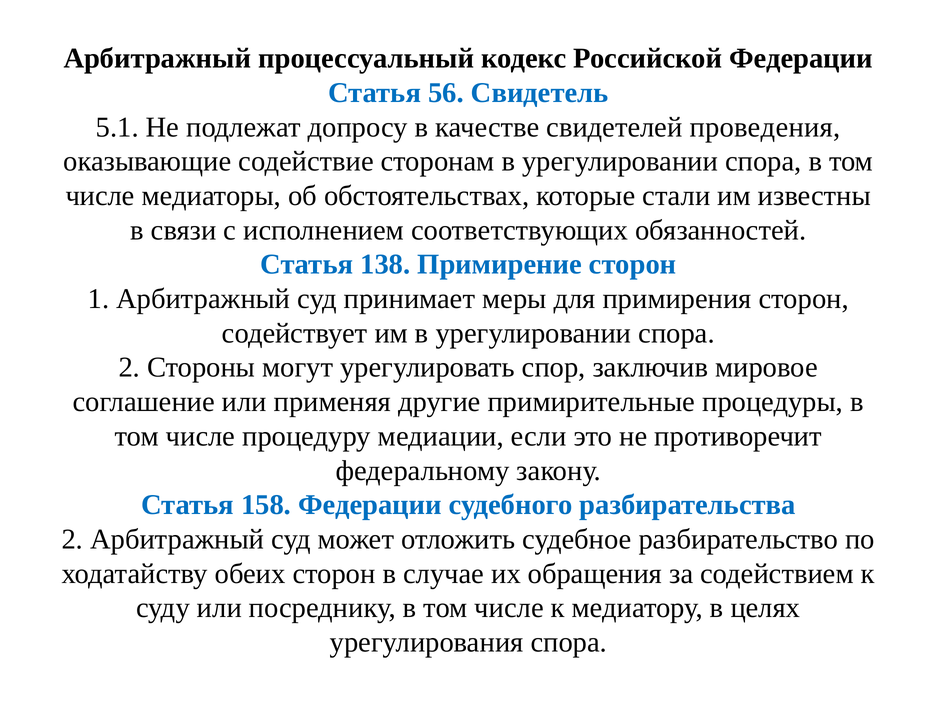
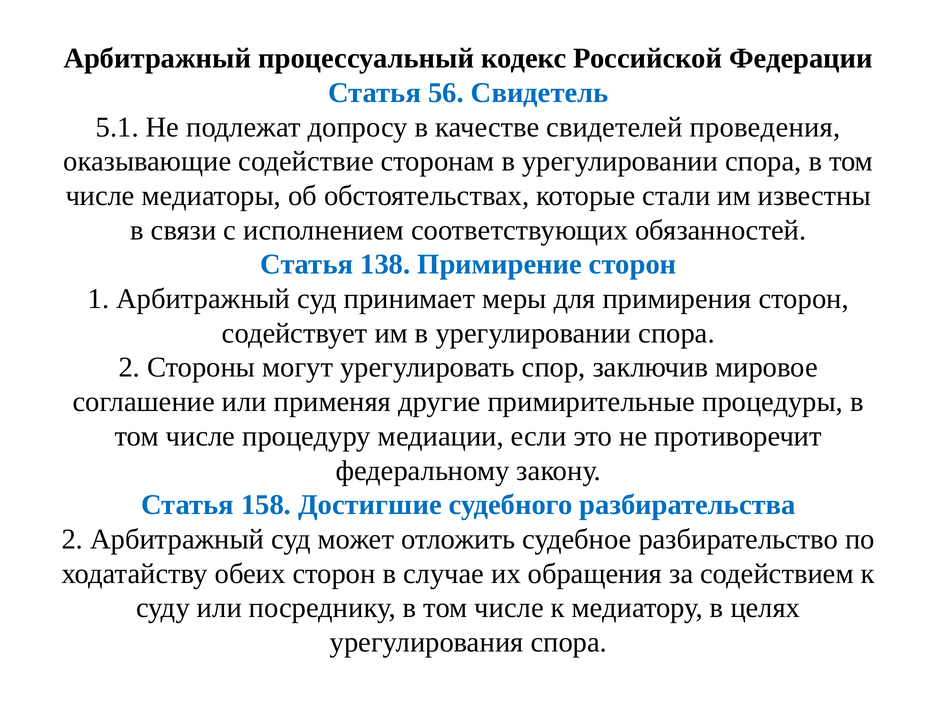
158 Федерации: Федерации -> Достигшие
